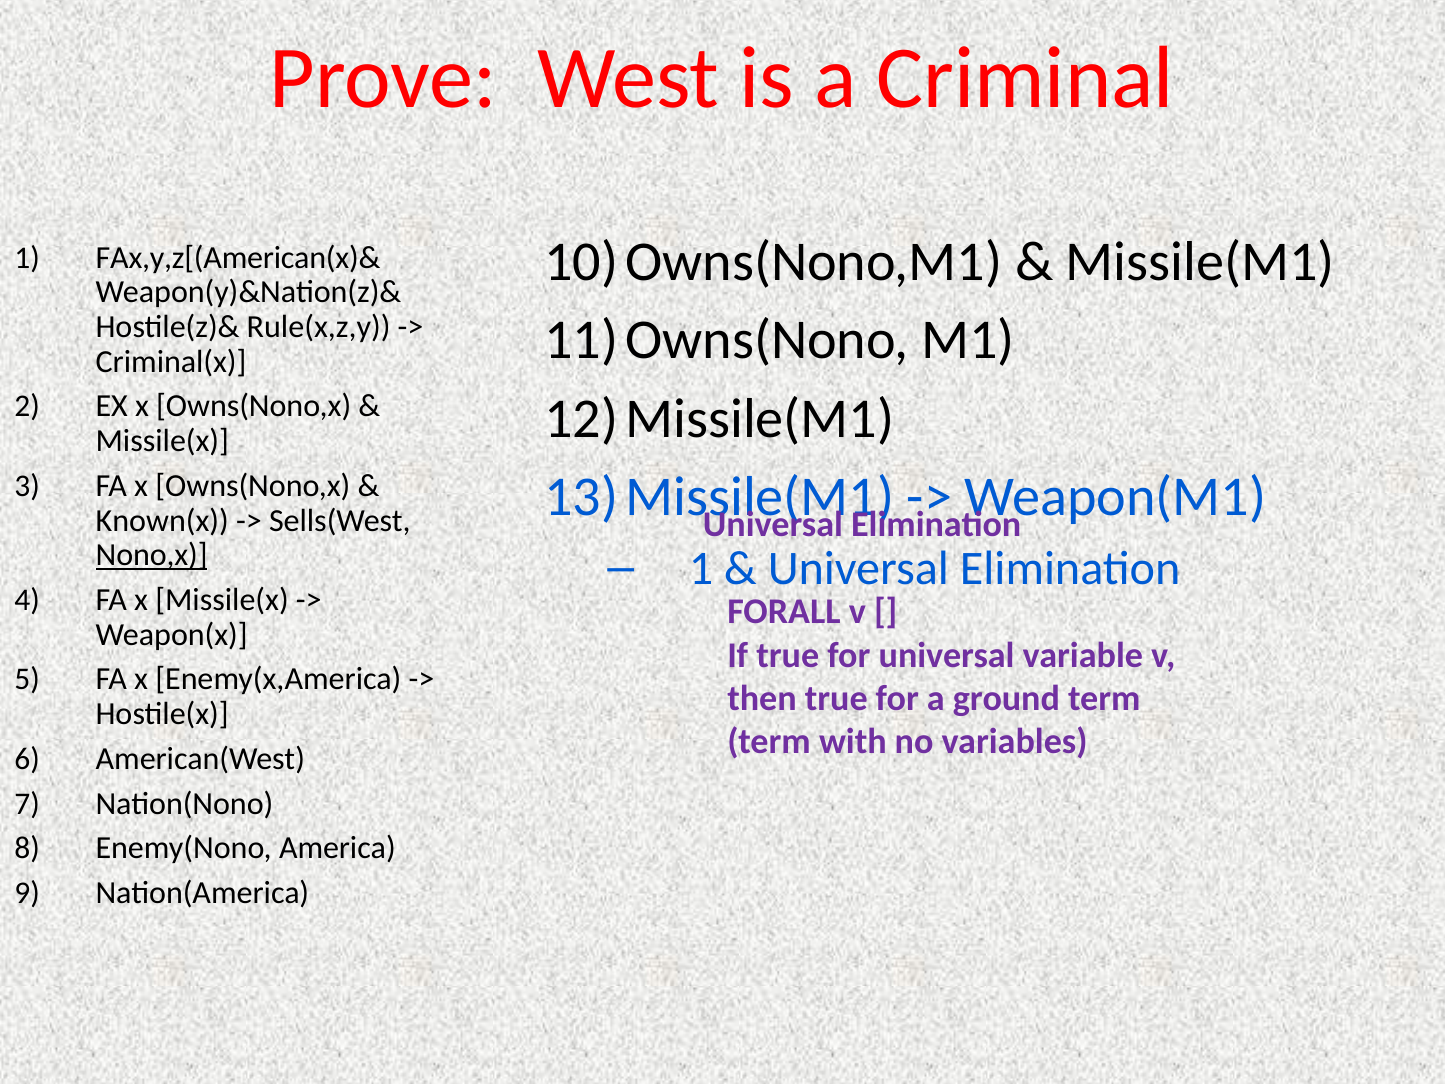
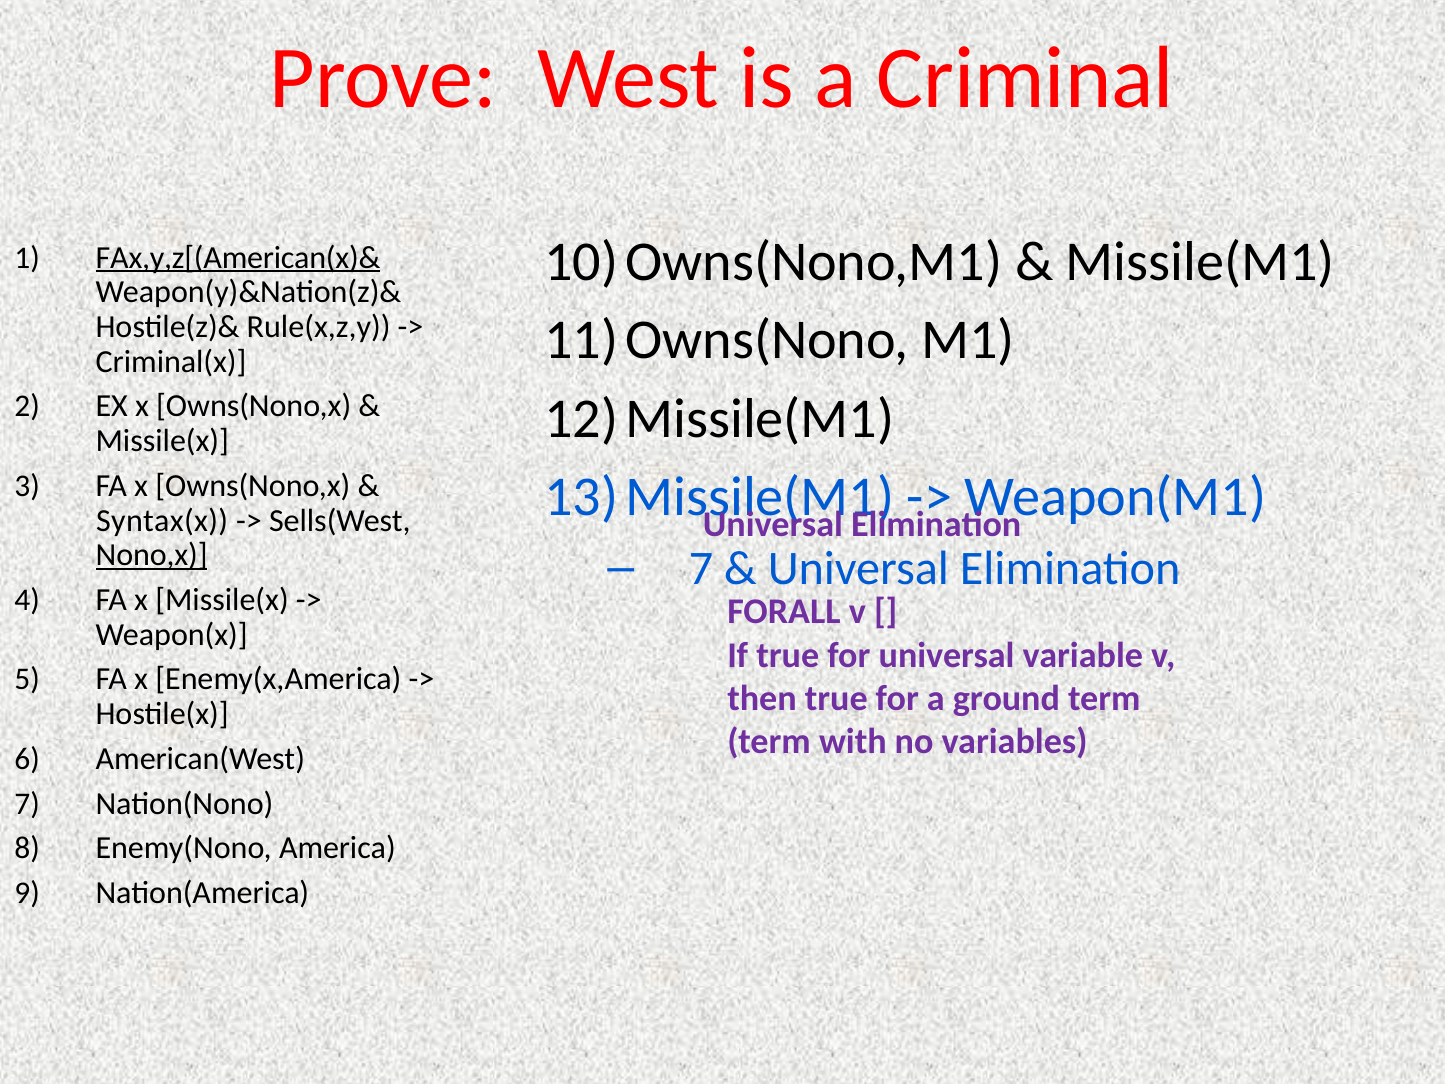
FAx,y,z[(American(x)& underline: none -> present
Known(x: Known(x -> Syntax(x
1 at (701, 569): 1 -> 7
